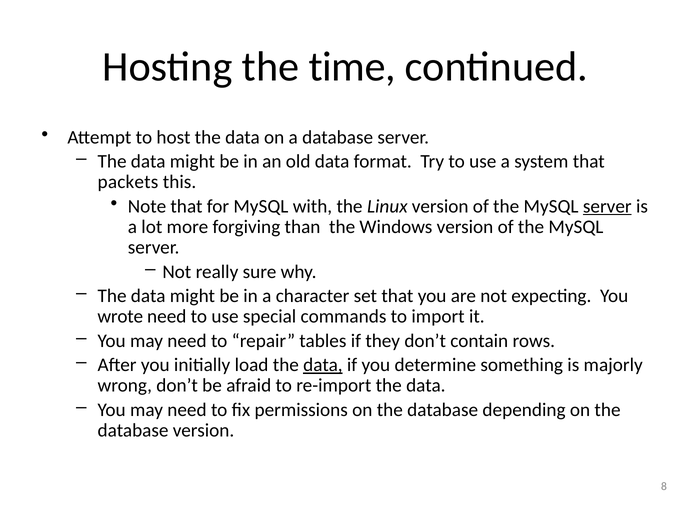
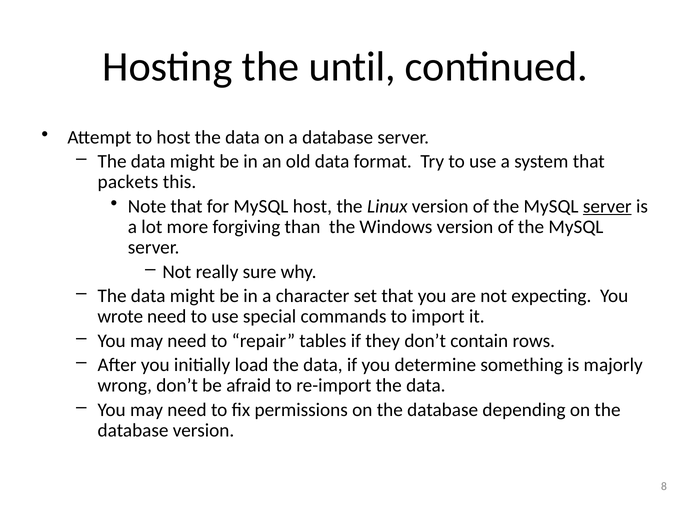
time: time -> until
MySQL with: with -> host
data at (323, 365) underline: present -> none
